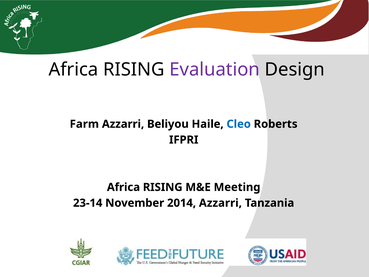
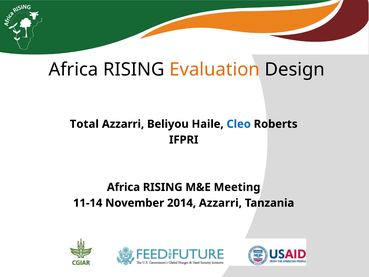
Evaluation colour: purple -> orange
Farm: Farm -> Total
23-14: 23-14 -> 11-14
